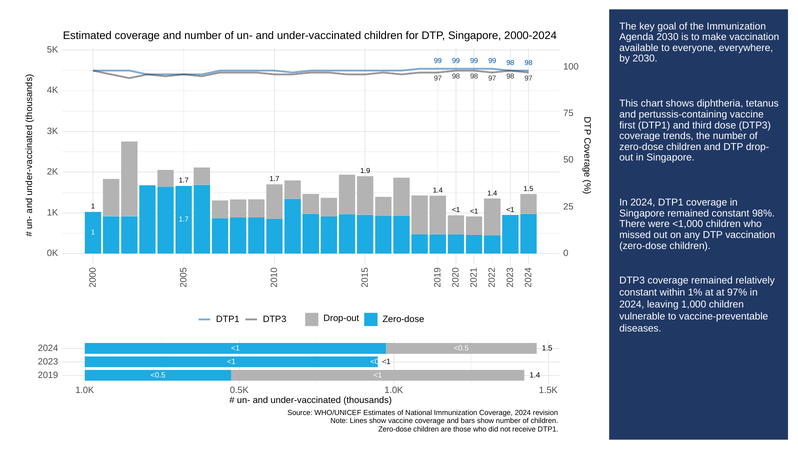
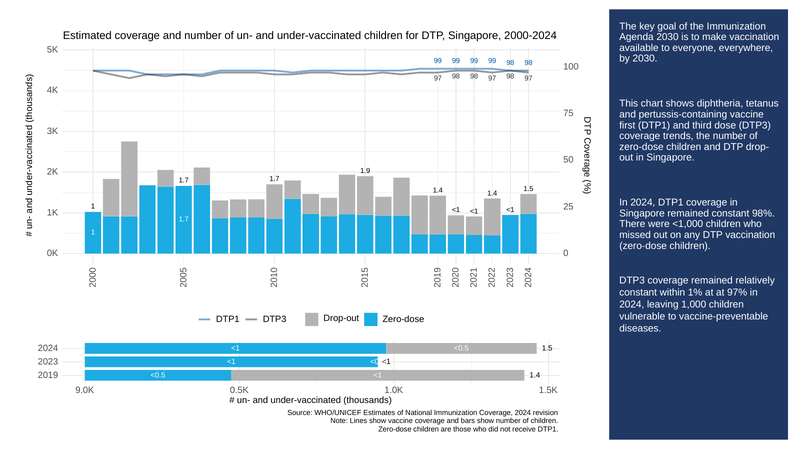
1.0K at (85, 390): 1.0K -> 9.0K
